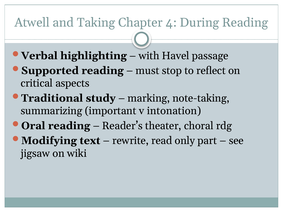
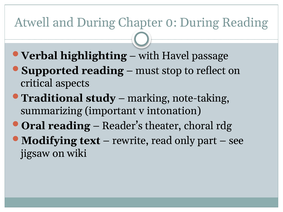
and Taking: Taking -> During
4: 4 -> 0
